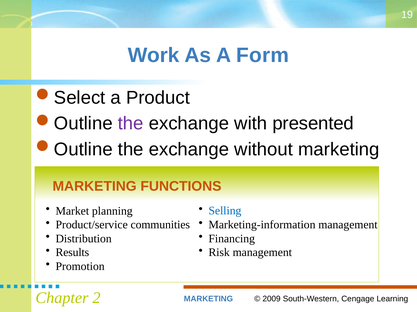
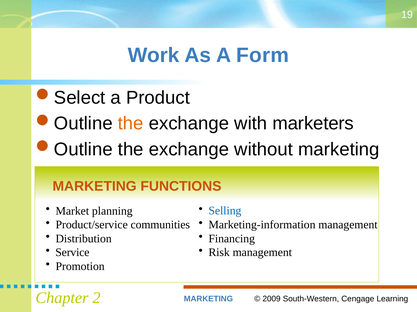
the at (131, 124) colour: purple -> orange
presented: presented -> marketers
Results: Results -> Service
